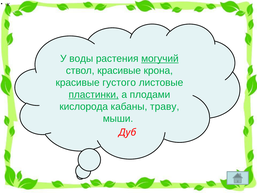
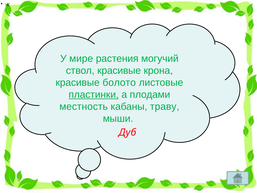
воды: воды -> мире
могучий underline: present -> none
густого: густого -> болото
кислорода: кислорода -> местность
